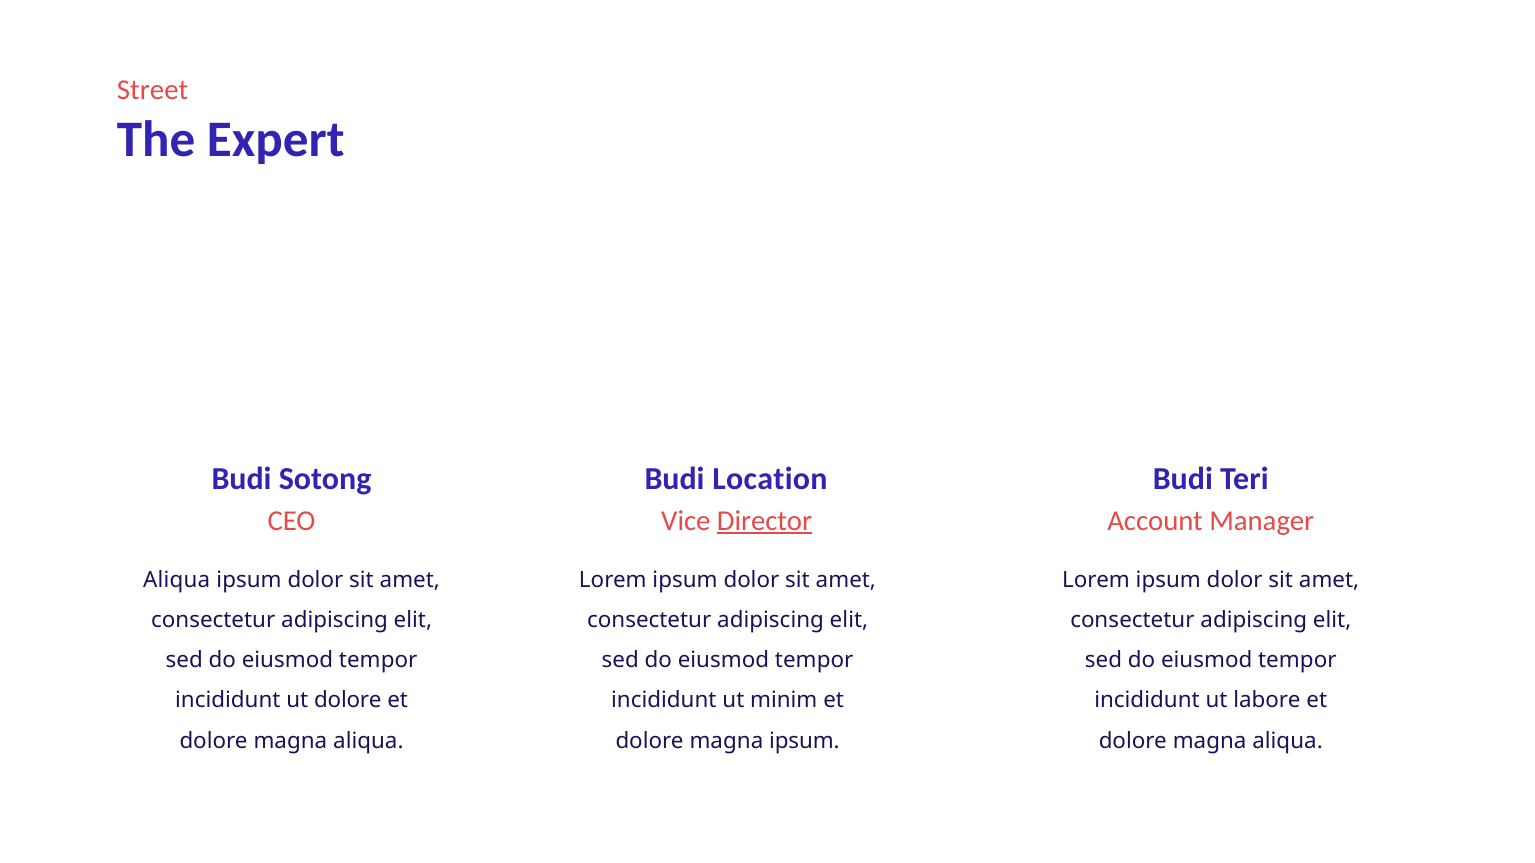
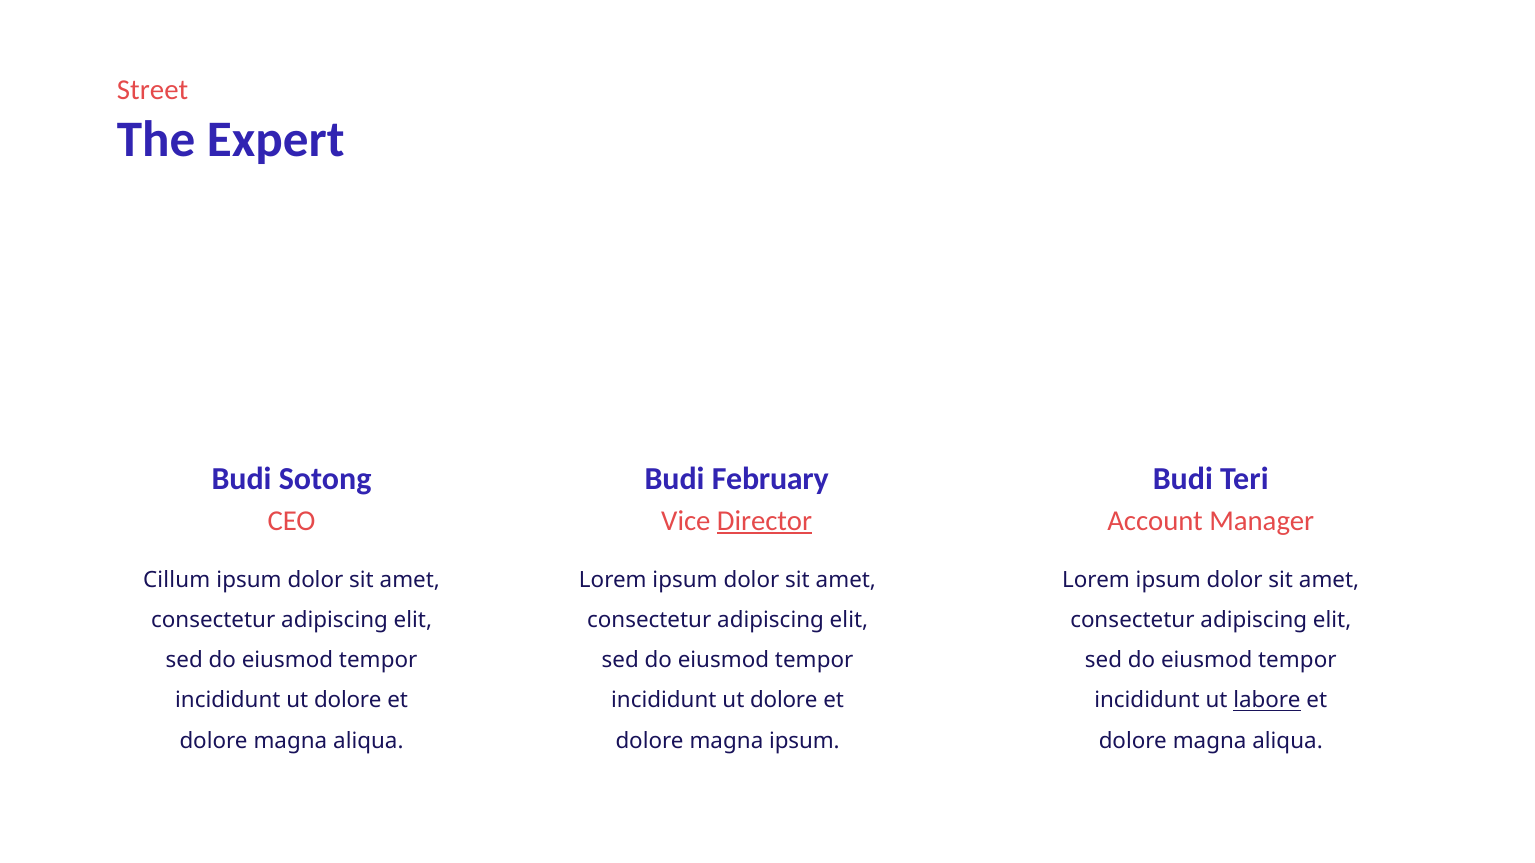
Location: Location -> February
Aliqua at (177, 580): Aliqua -> Cillum
minim at (784, 701): minim -> dolore
labore underline: none -> present
